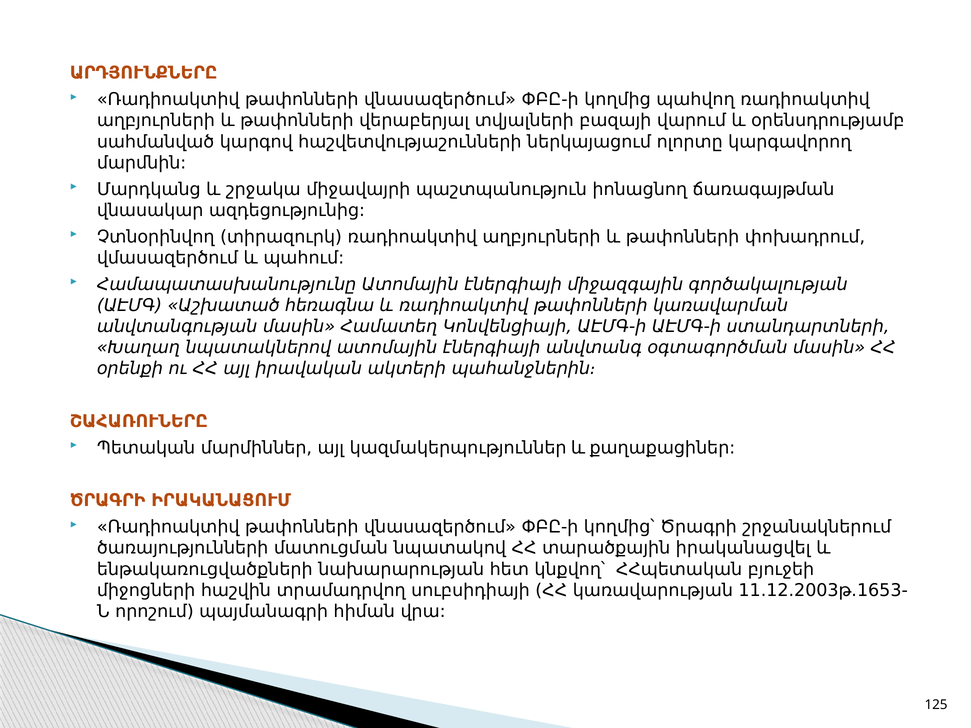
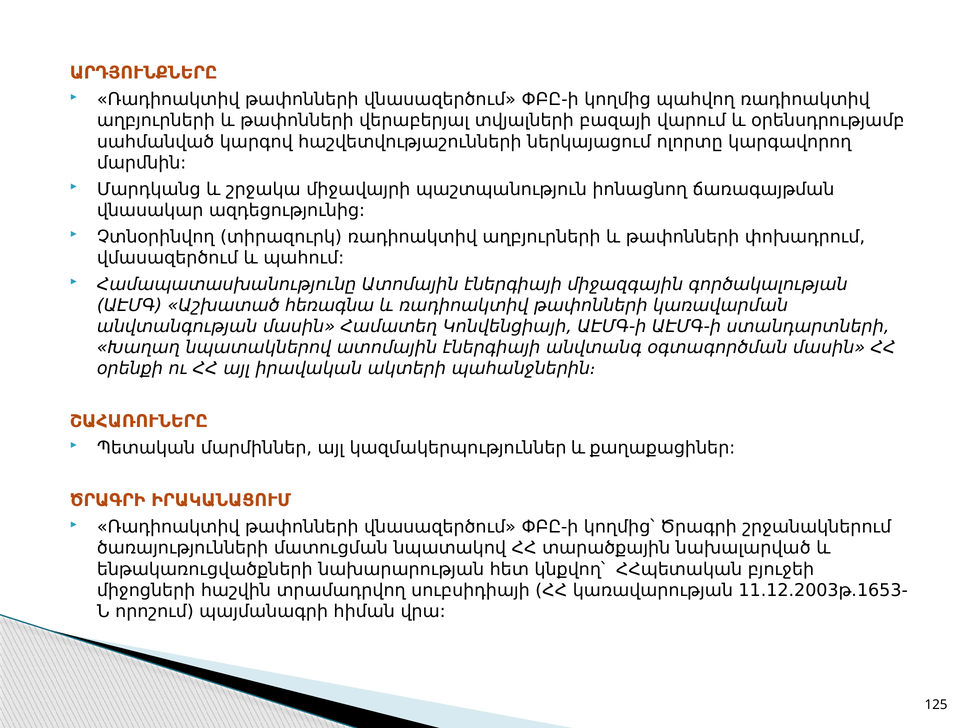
իրականացվել: իրականացվել -> նախալարված
